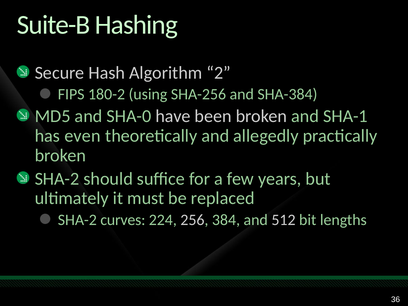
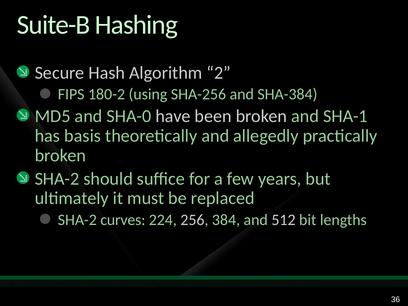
even: even -> basis
